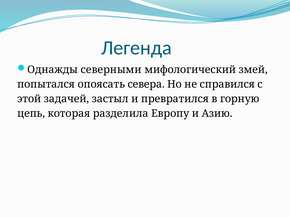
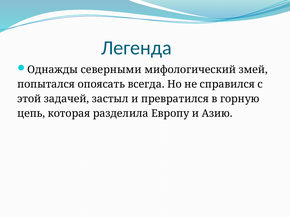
севера: севера -> всегда
